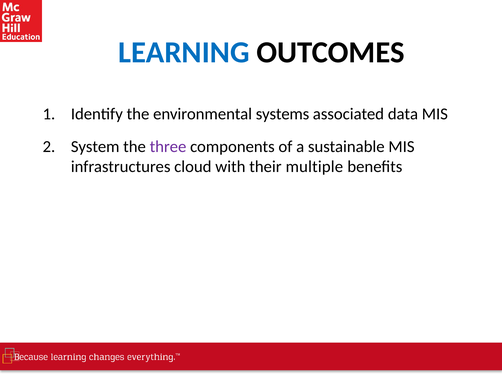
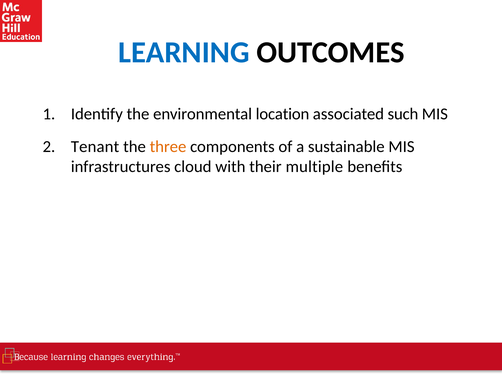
systems: systems -> location
data: data -> such
System: System -> Tenant
three colour: purple -> orange
